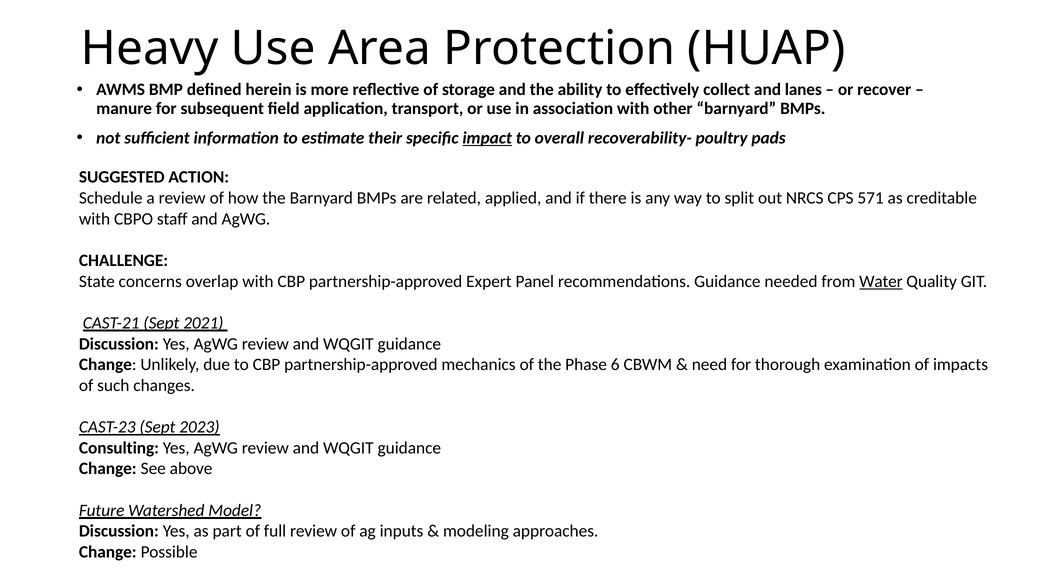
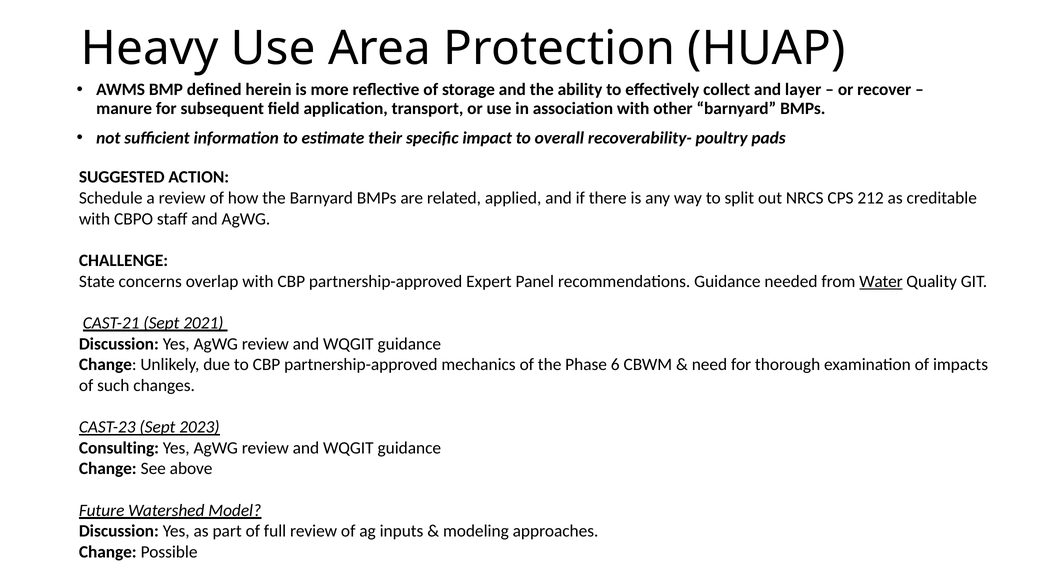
lanes: lanes -> layer
impact underline: present -> none
571: 571 -> 212
